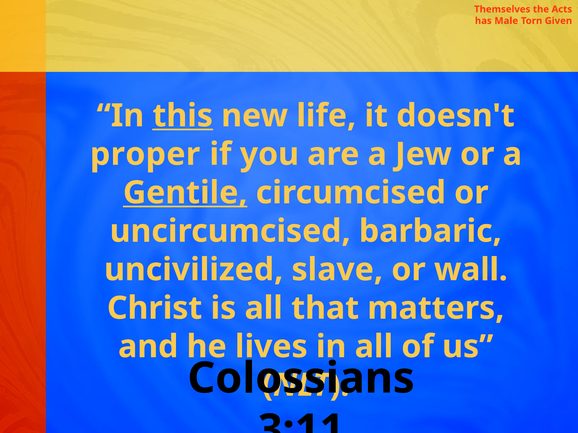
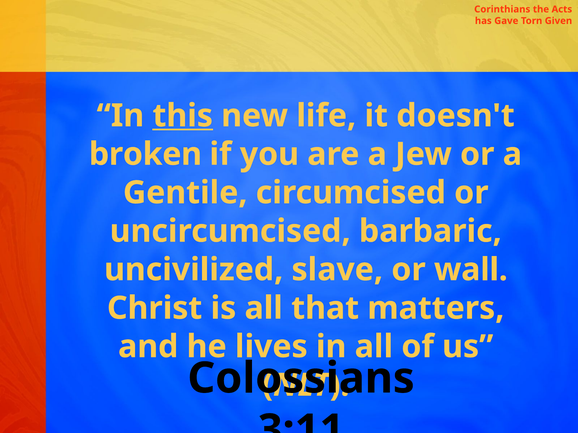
Themselves: Themselves -> Corinthians
Male: Male -> Gave
proper: proper -> broken
Gentile underline: present -> none
